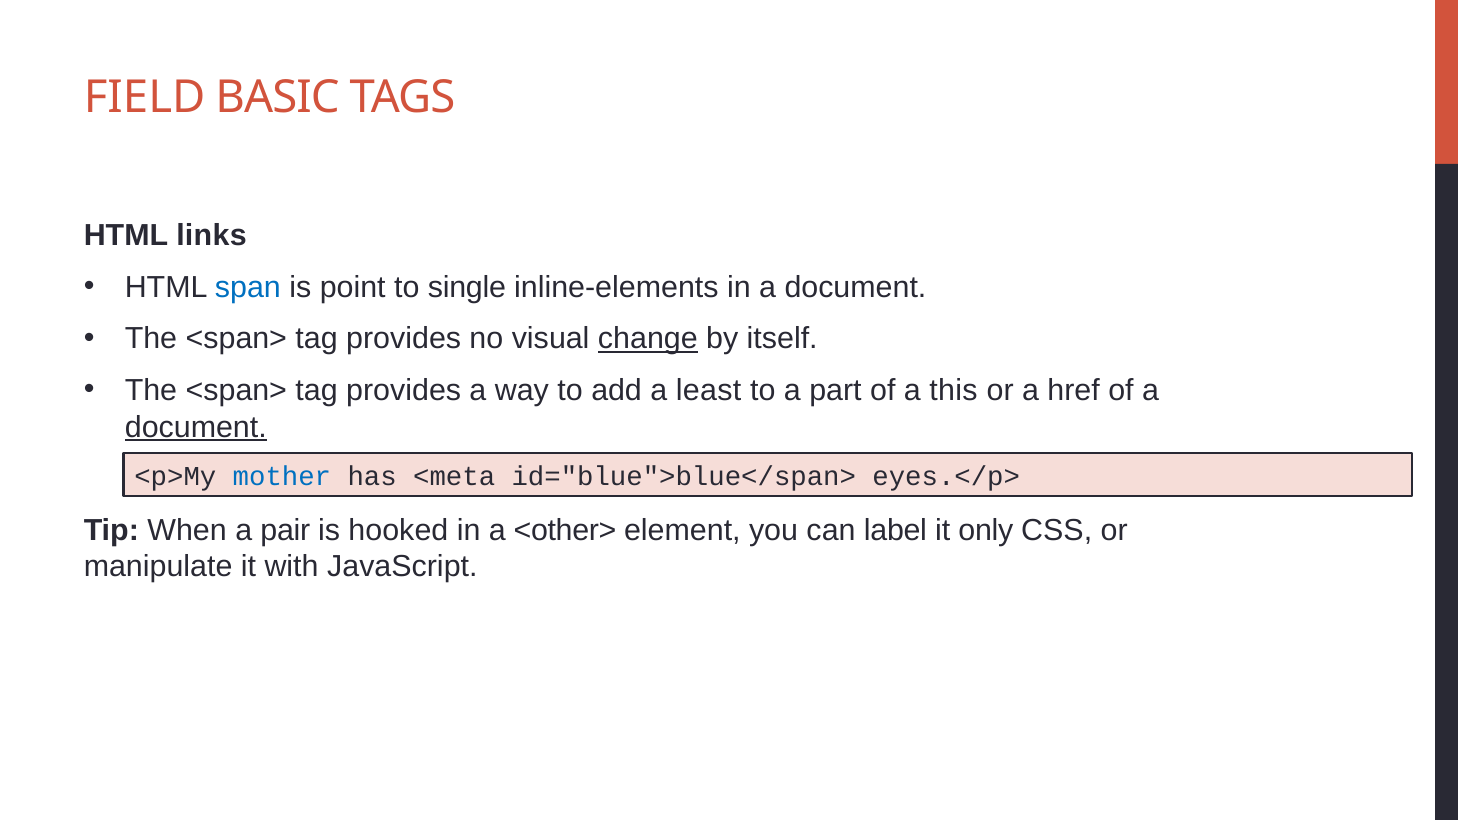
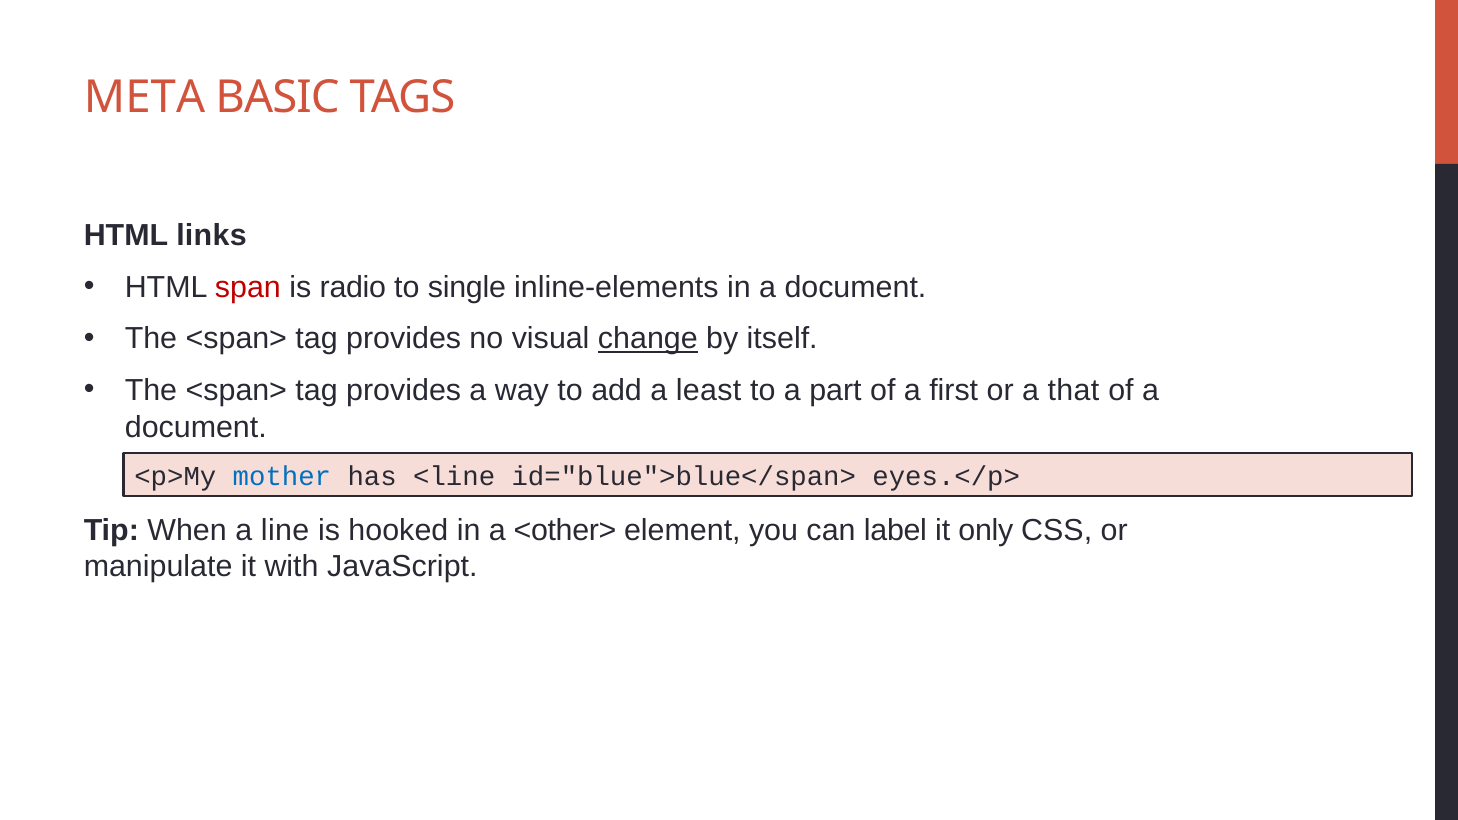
FIELD: FIELD -> META
span colour: blue -> red
point: point -> radio
this: this -> first
href: href -> that
document at (196, 427) underline: present -> none
<meta: <meta -> <line
pair: pair -> line
